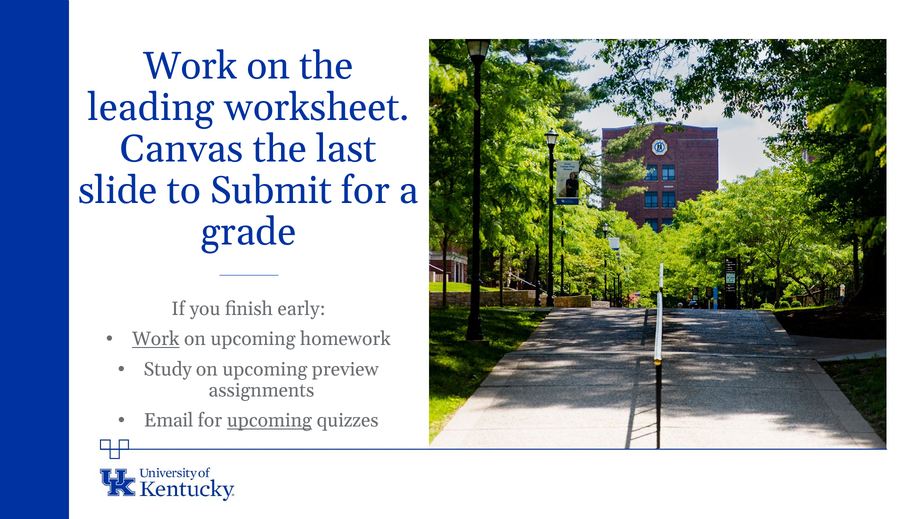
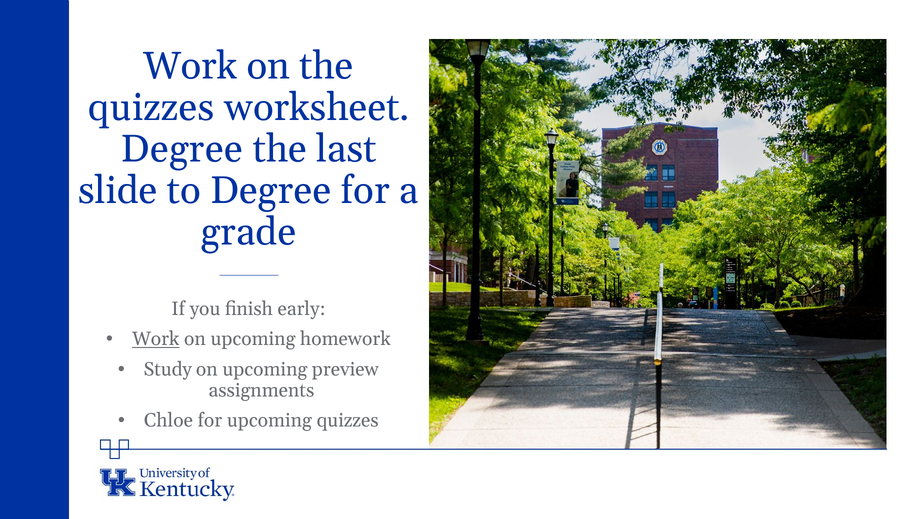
leading at (151, 107): leading -> quizzes
Canvas at (182, 149): Canvas -> Degree
to Submit: Submit -> Degree
Email: Email -> Chloe
upcoming at (269, 421) underline: present -> none
